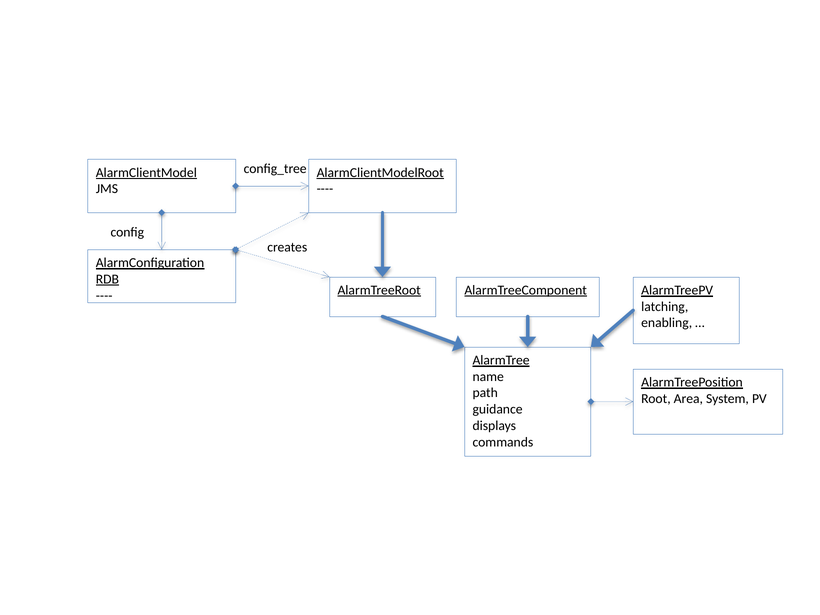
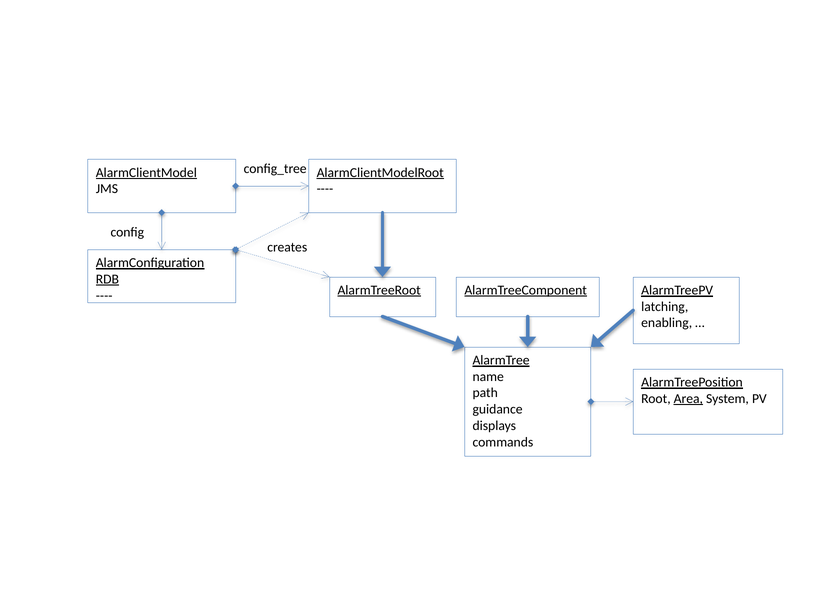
Area underline: none -> present
